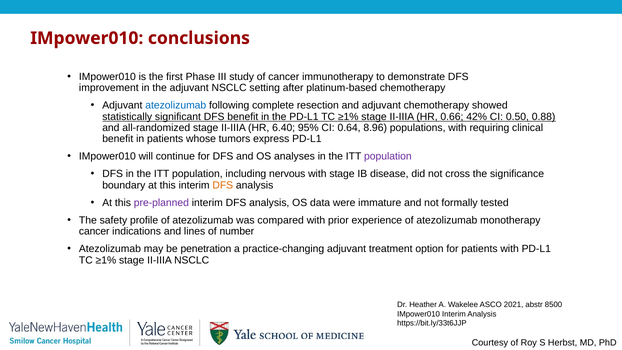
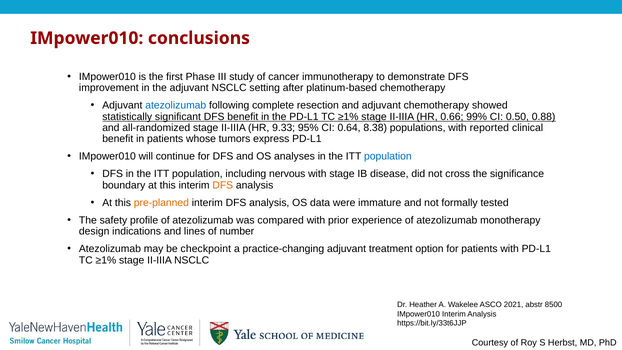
42%: 42% -> 99%
6.40: 6.40 -> 9.33
8.96: 8.96 -> 8.38
requiring: requiring -> reported
population at (388, 156) colour: purple -> blue
pre-planned colour: purple -> orange
cancer at (94, 231): cancer -> design
penetration: penetration -> checkpoint
